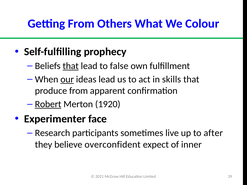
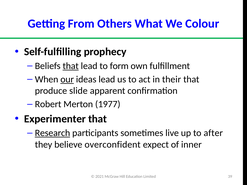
false: false -> form
skills: skills -> their
produce from: from -> slide
Robert underline: present -> none
1920: 1920 -> 1977
Experimenter face: face -> that
Research underline: none -> present
